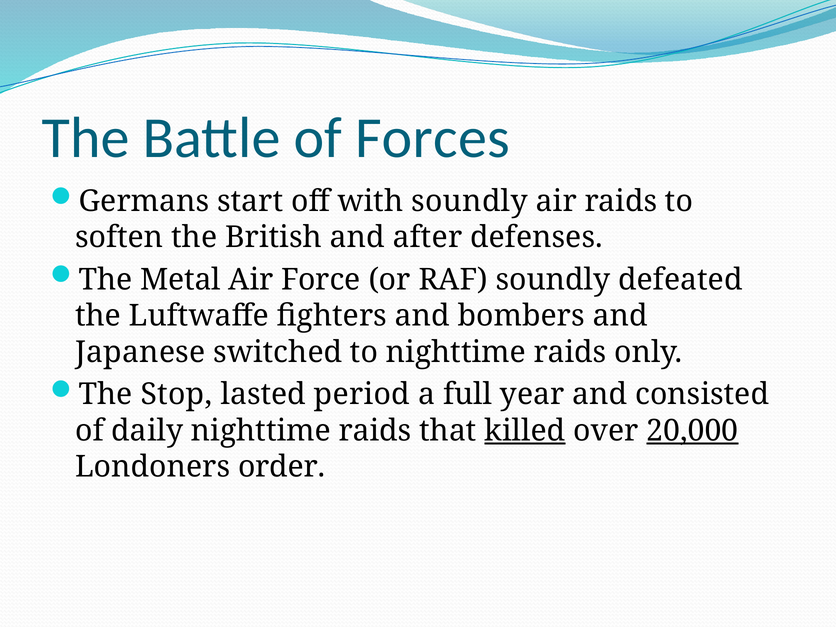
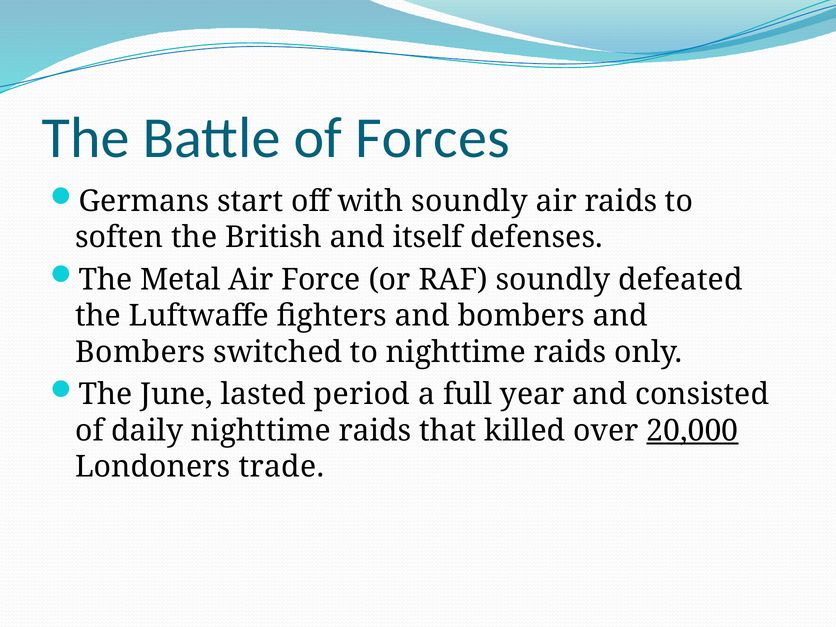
after: after -> itself
Japanese at (140, 352): Japanese -> Bombers
Stop: Stop -> June
killed underline: present -> none
order: order -> trade
